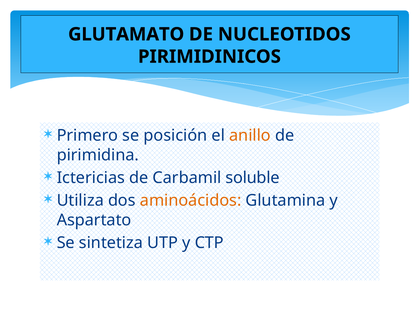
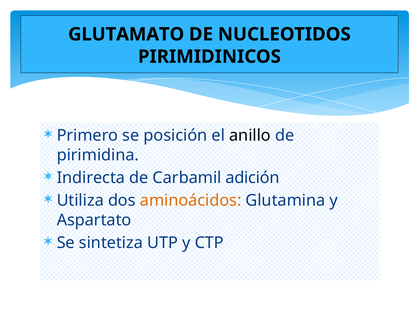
anillo colour: orange -> black
Ictericias: Ictericias -> Indirecta
soluble: soluble -> adición
